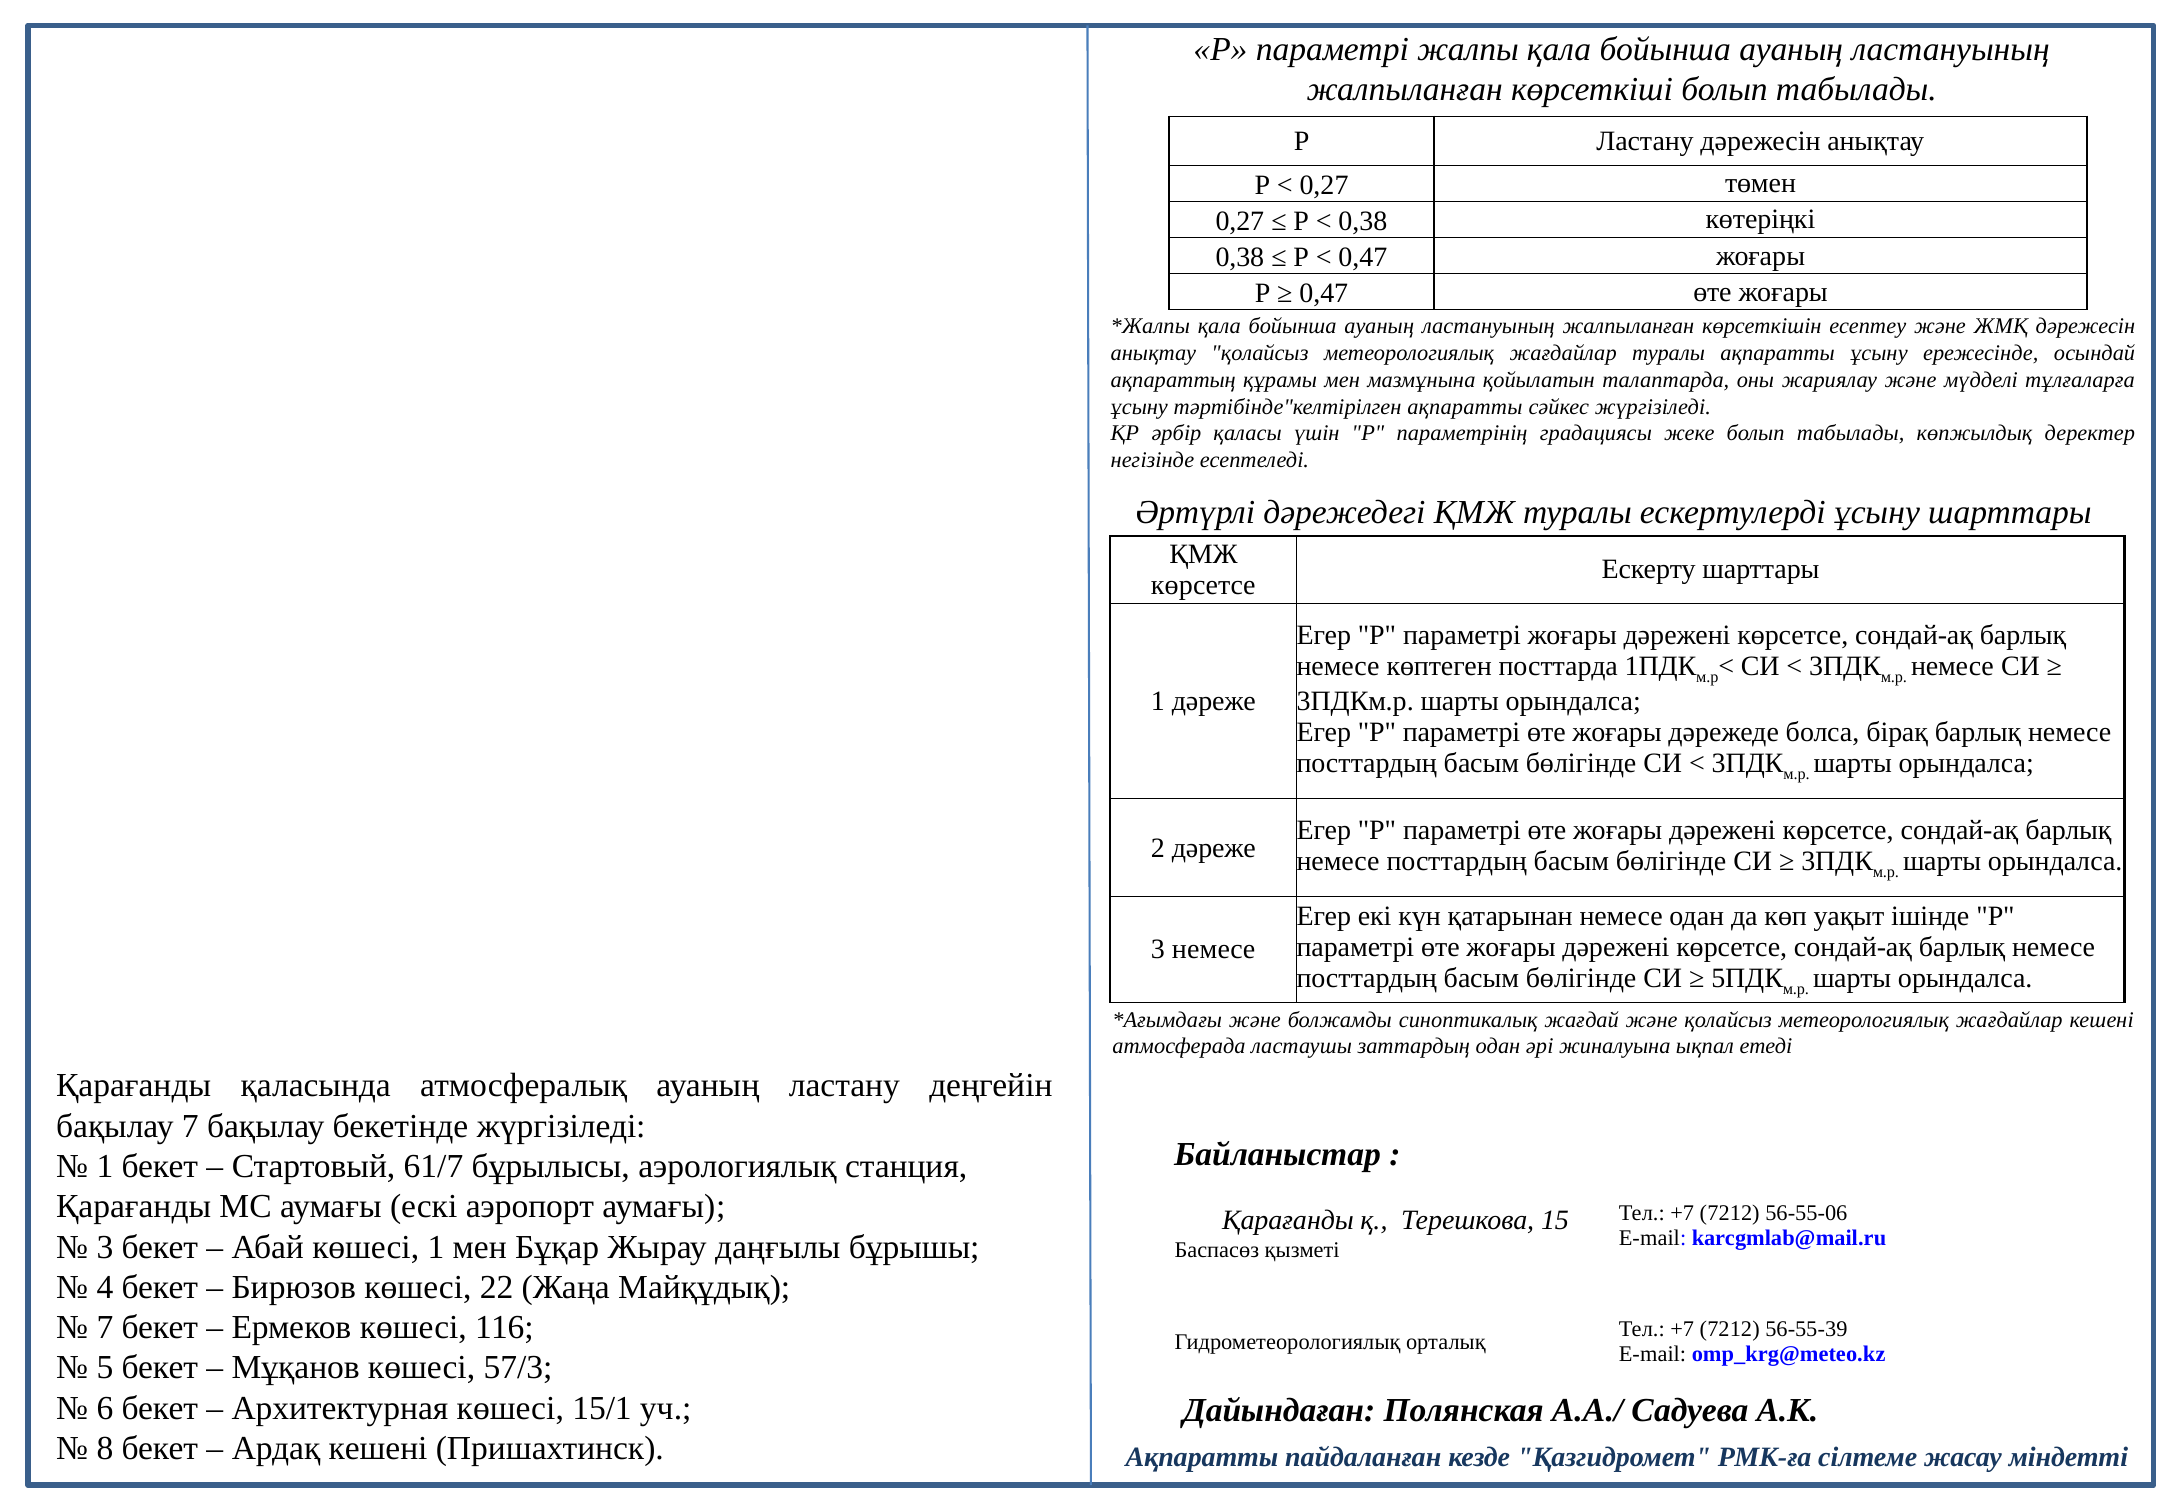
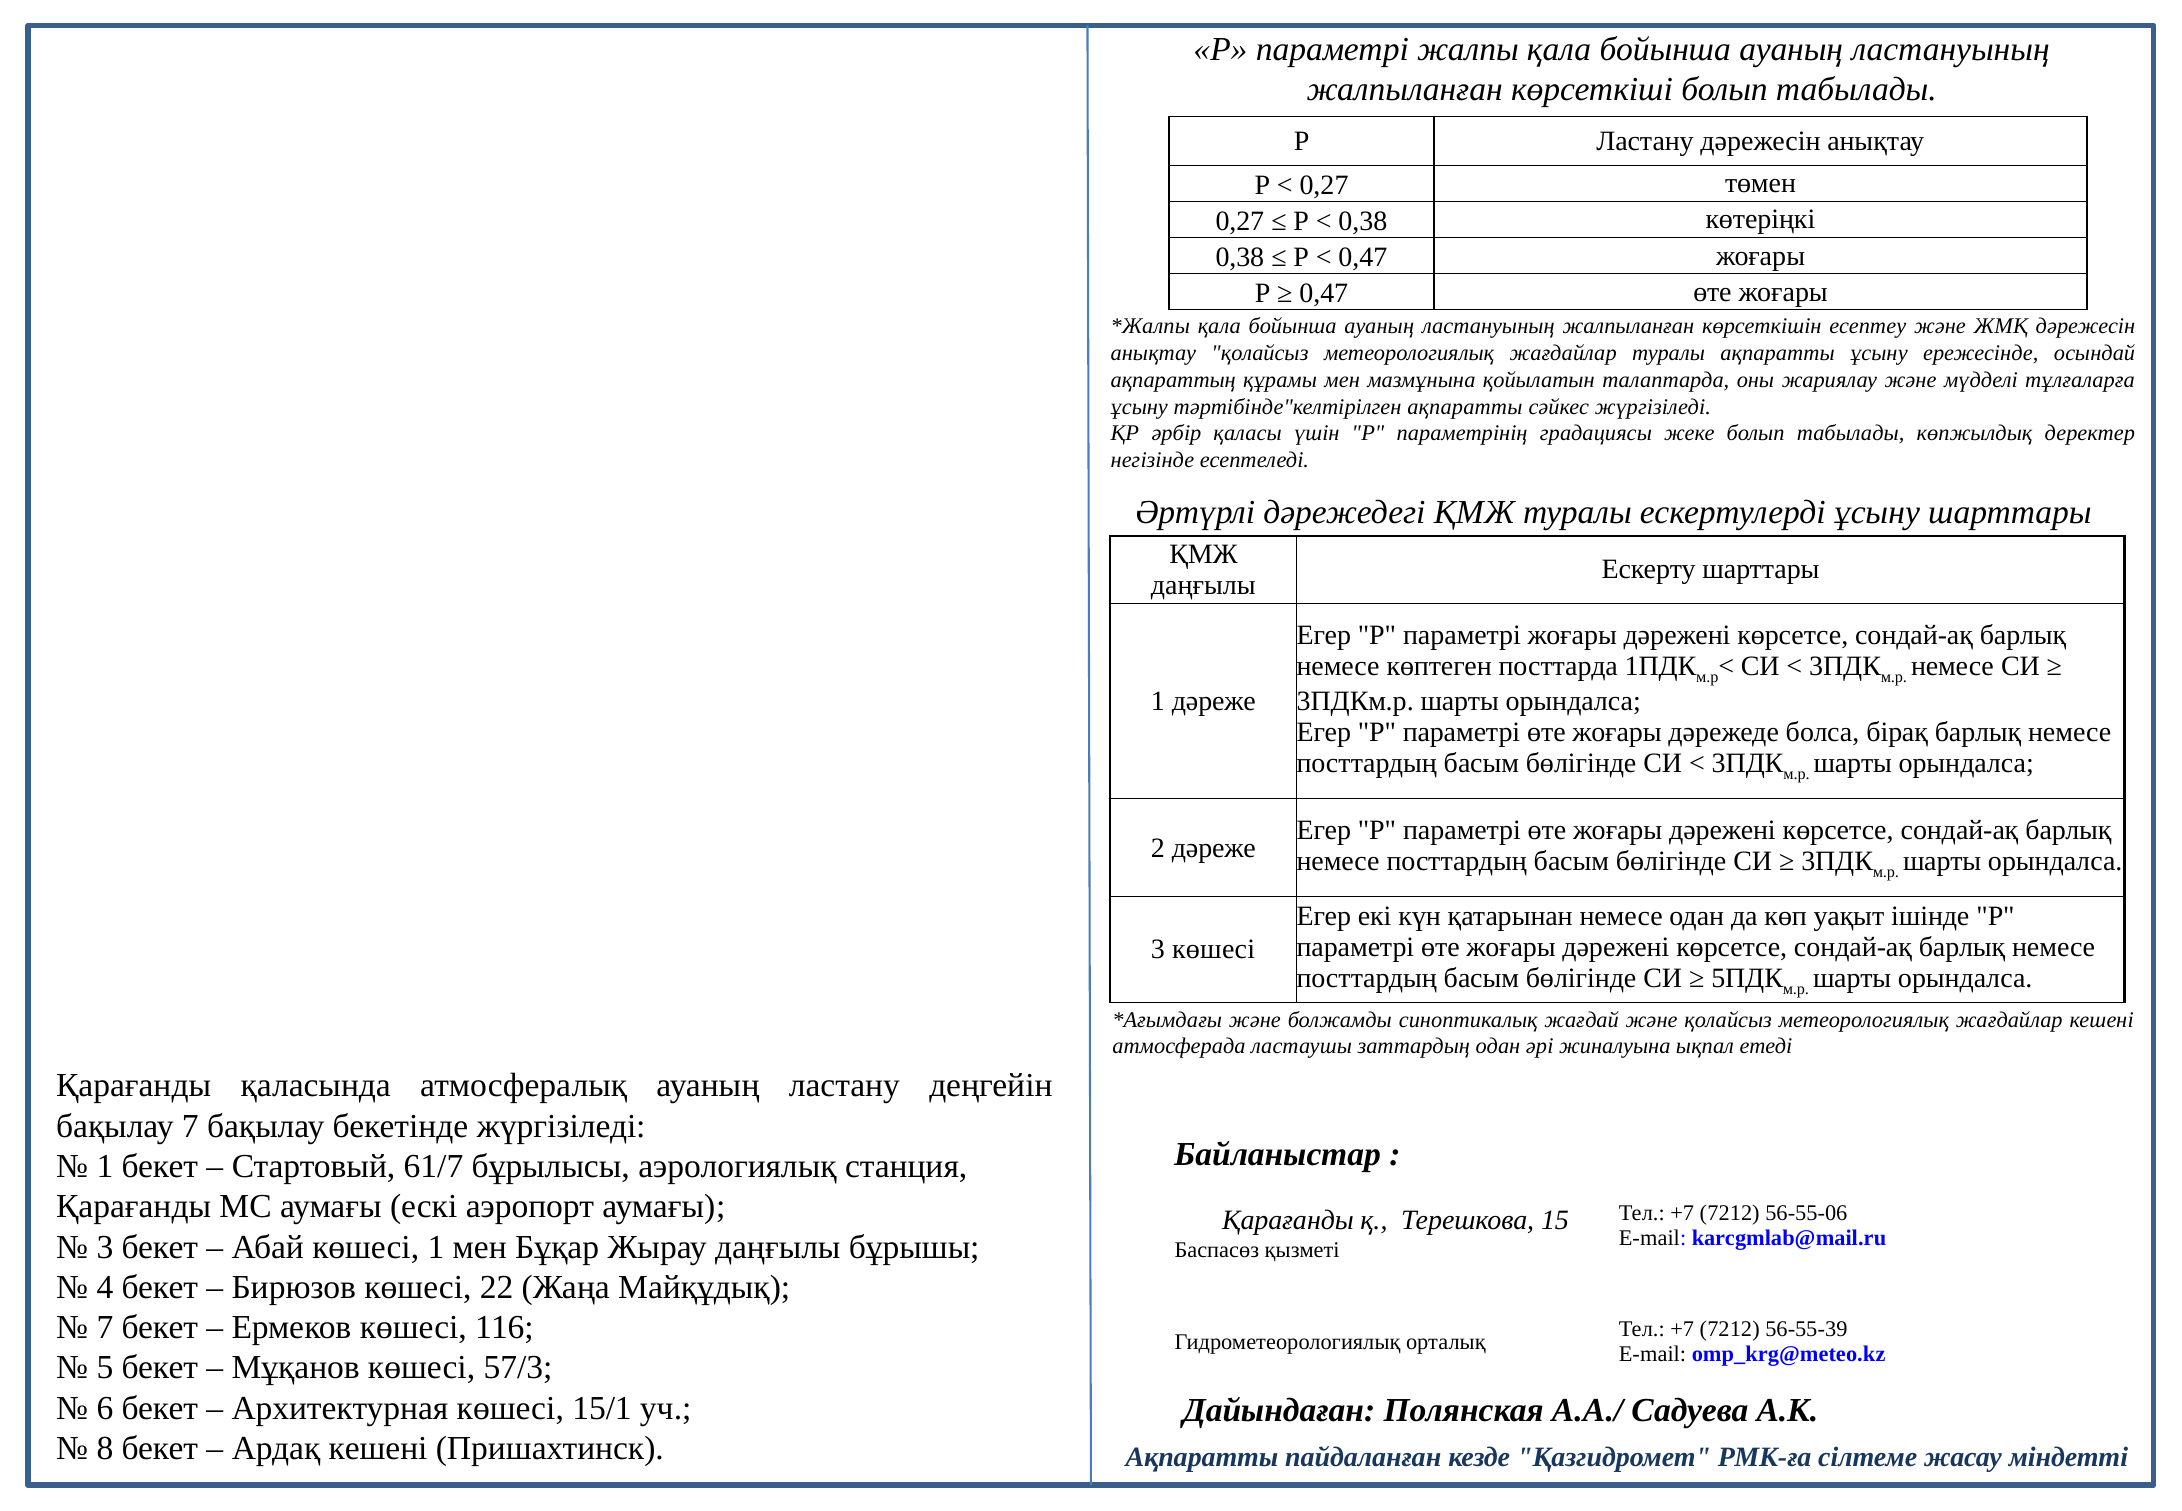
көрсетсе at (1203, 585): көрсетсе -> даңғылы
3 немесе: немесе -> көшесі
